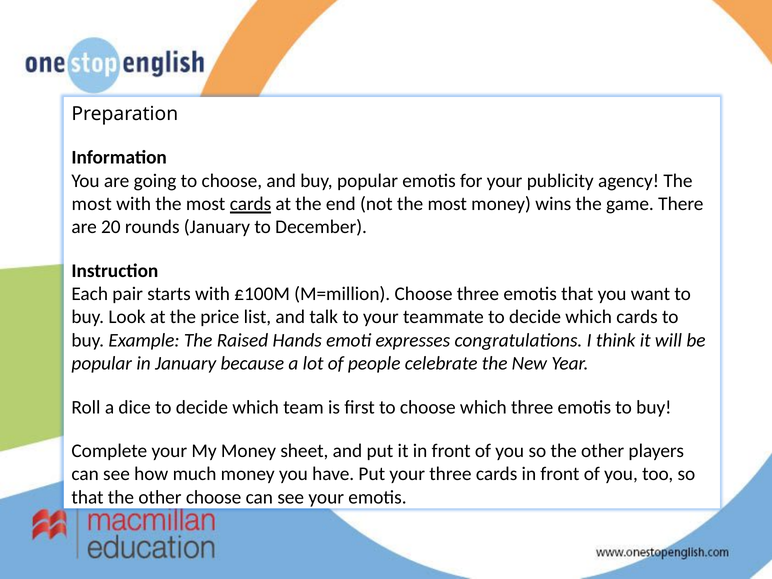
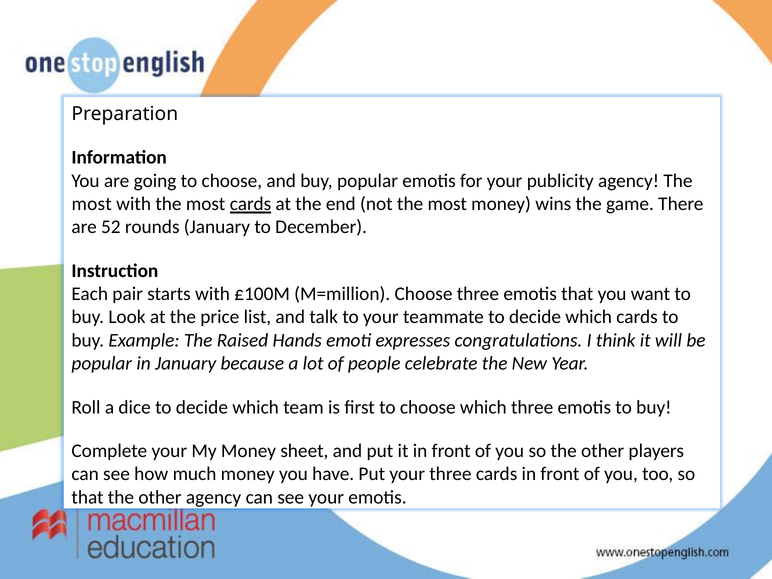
20: 20 -> 52
other choose: choose -> agency
